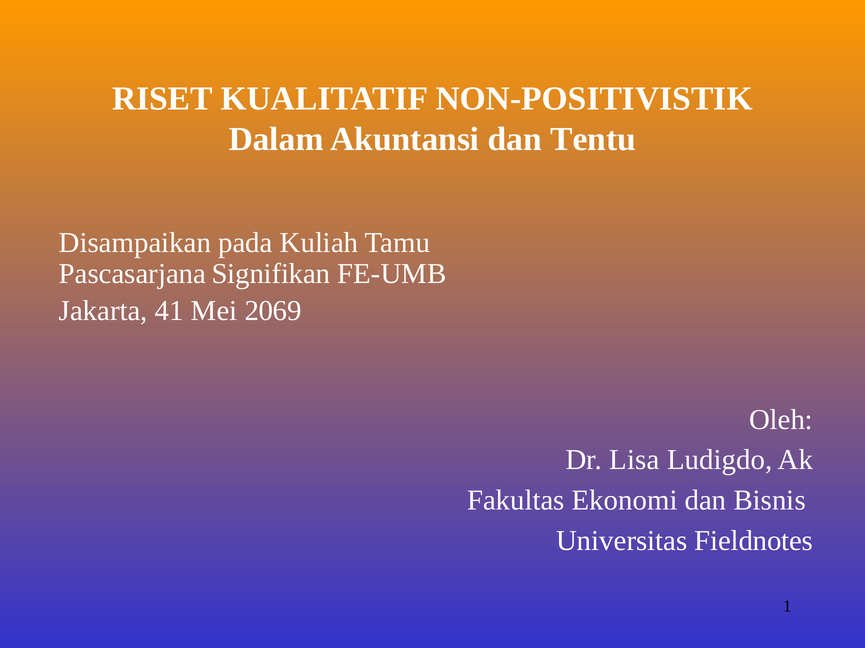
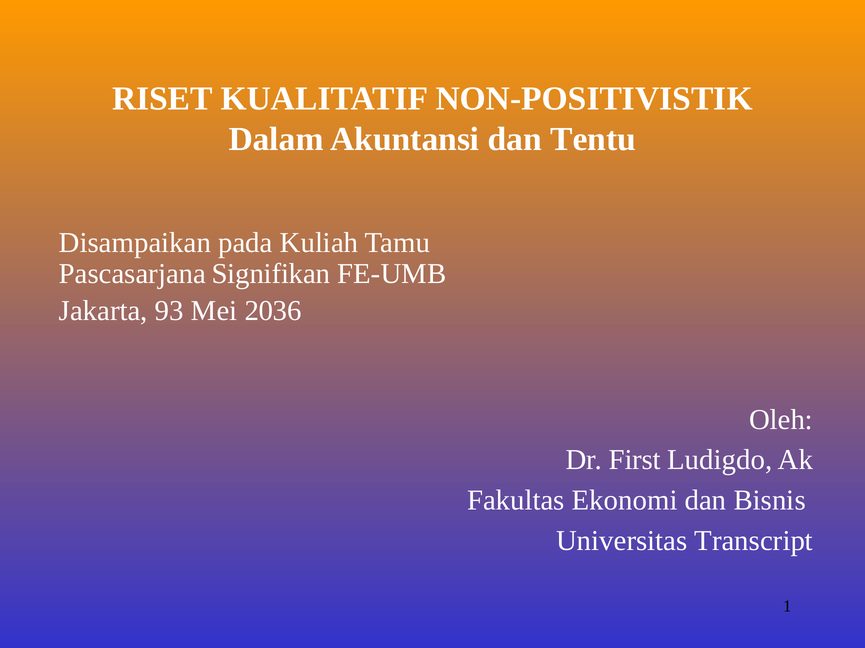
41: 41 -> 93
2069: 2069 -> 2036
Lisa: Lisa -> First
Fieldnotes: Fieldnotes -> Transcript
